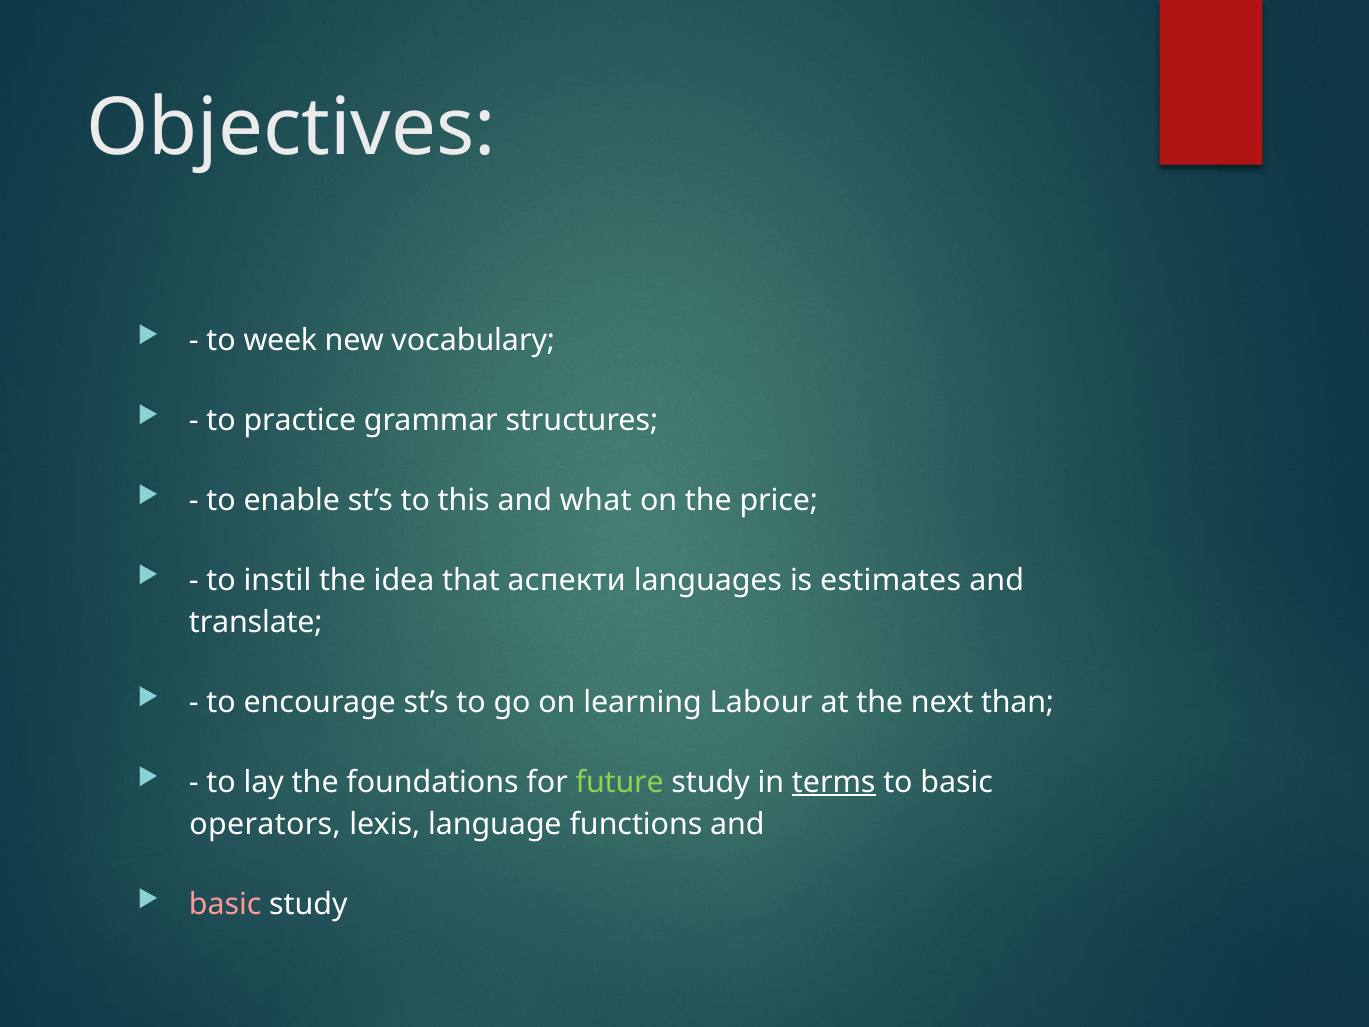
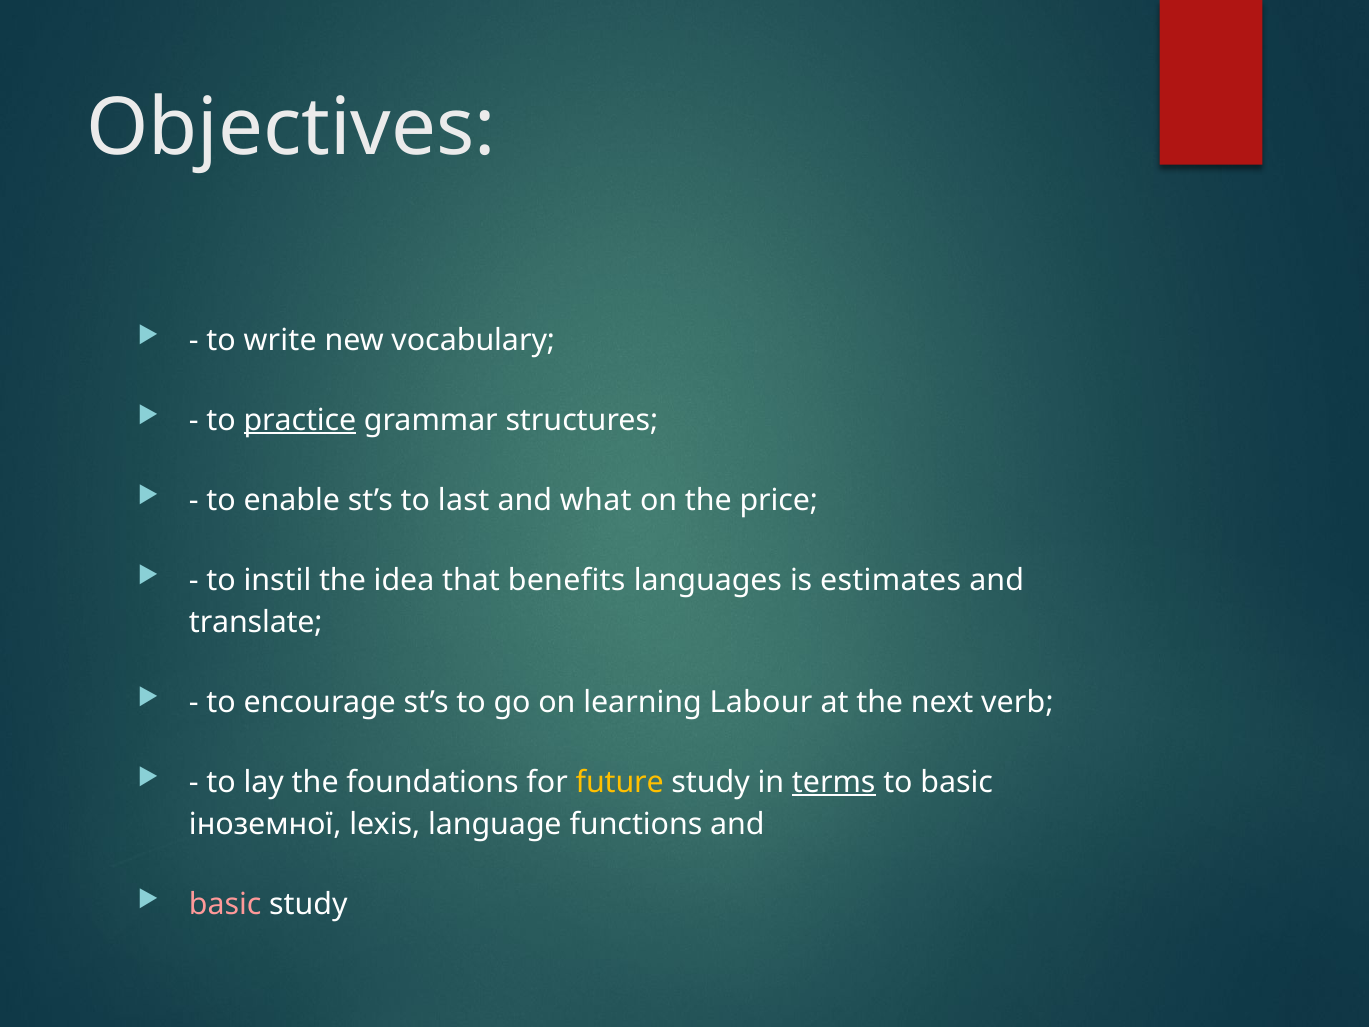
week: week -> write
practice underline: none -> present
this: this -> last
аспекти: аспекти -> benefits
than: than -> verb
future colour: light green -> yellow
operators: operators -> іноземної
